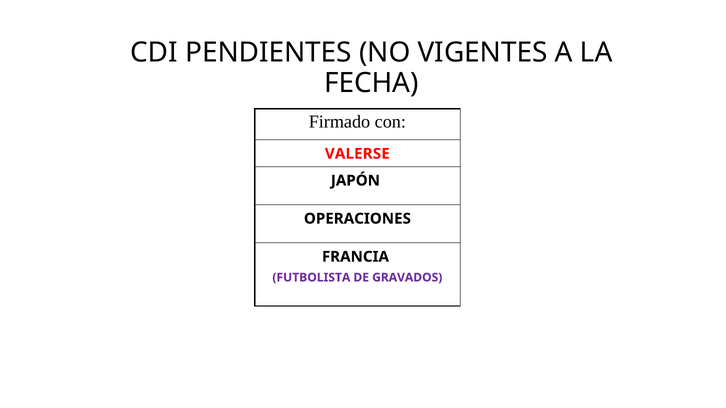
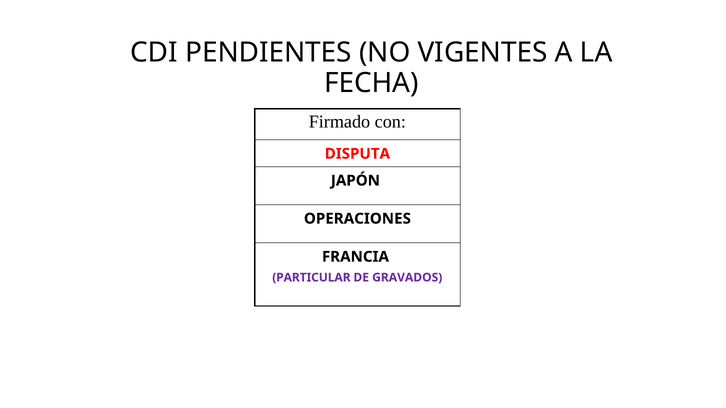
VALERSE: VALERSE -> DISPUTA
FUTBOLISTA: FUTBOLISTA -> PARTICULAR
